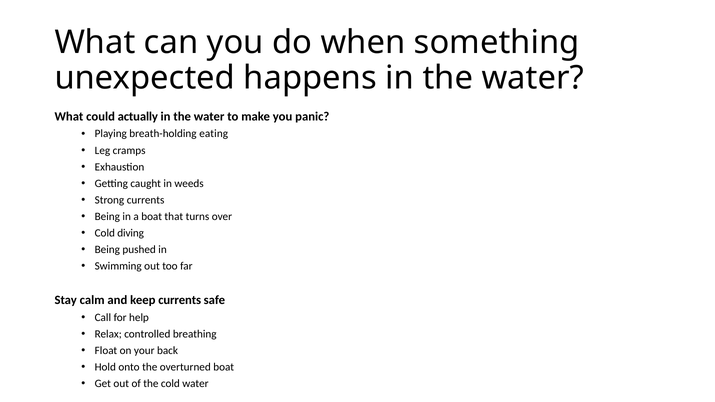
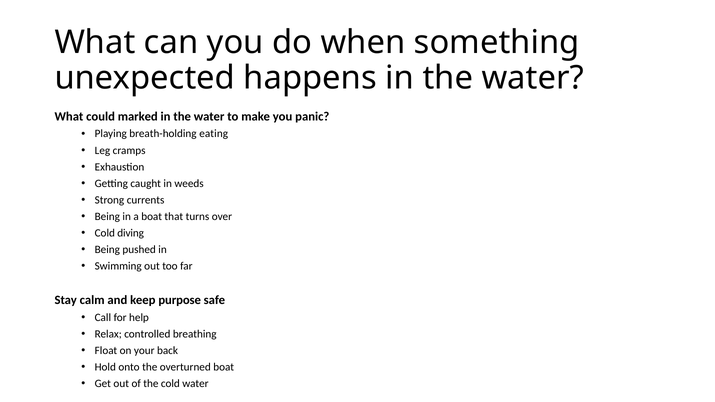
actually: actually -> marked
keep currents: currents -> purpose
